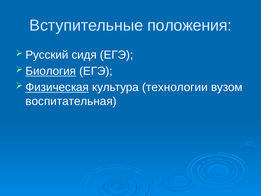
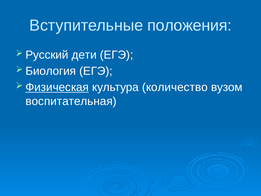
сидя: сидя -> дети
Биология underline: present -> none
технологии: технологии -> количество
